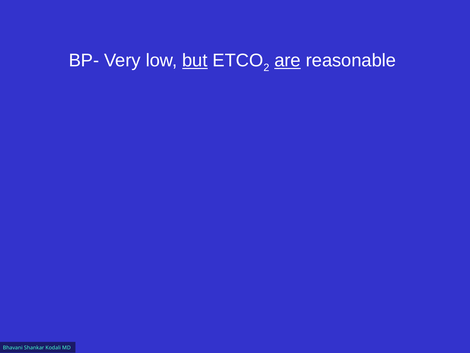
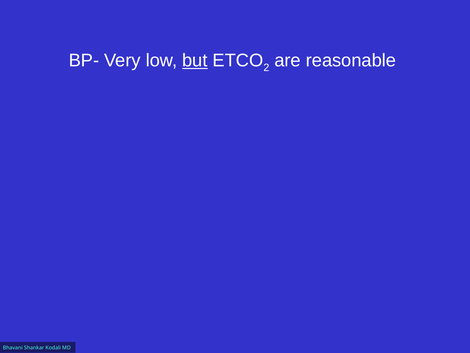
are underline: present -> none
